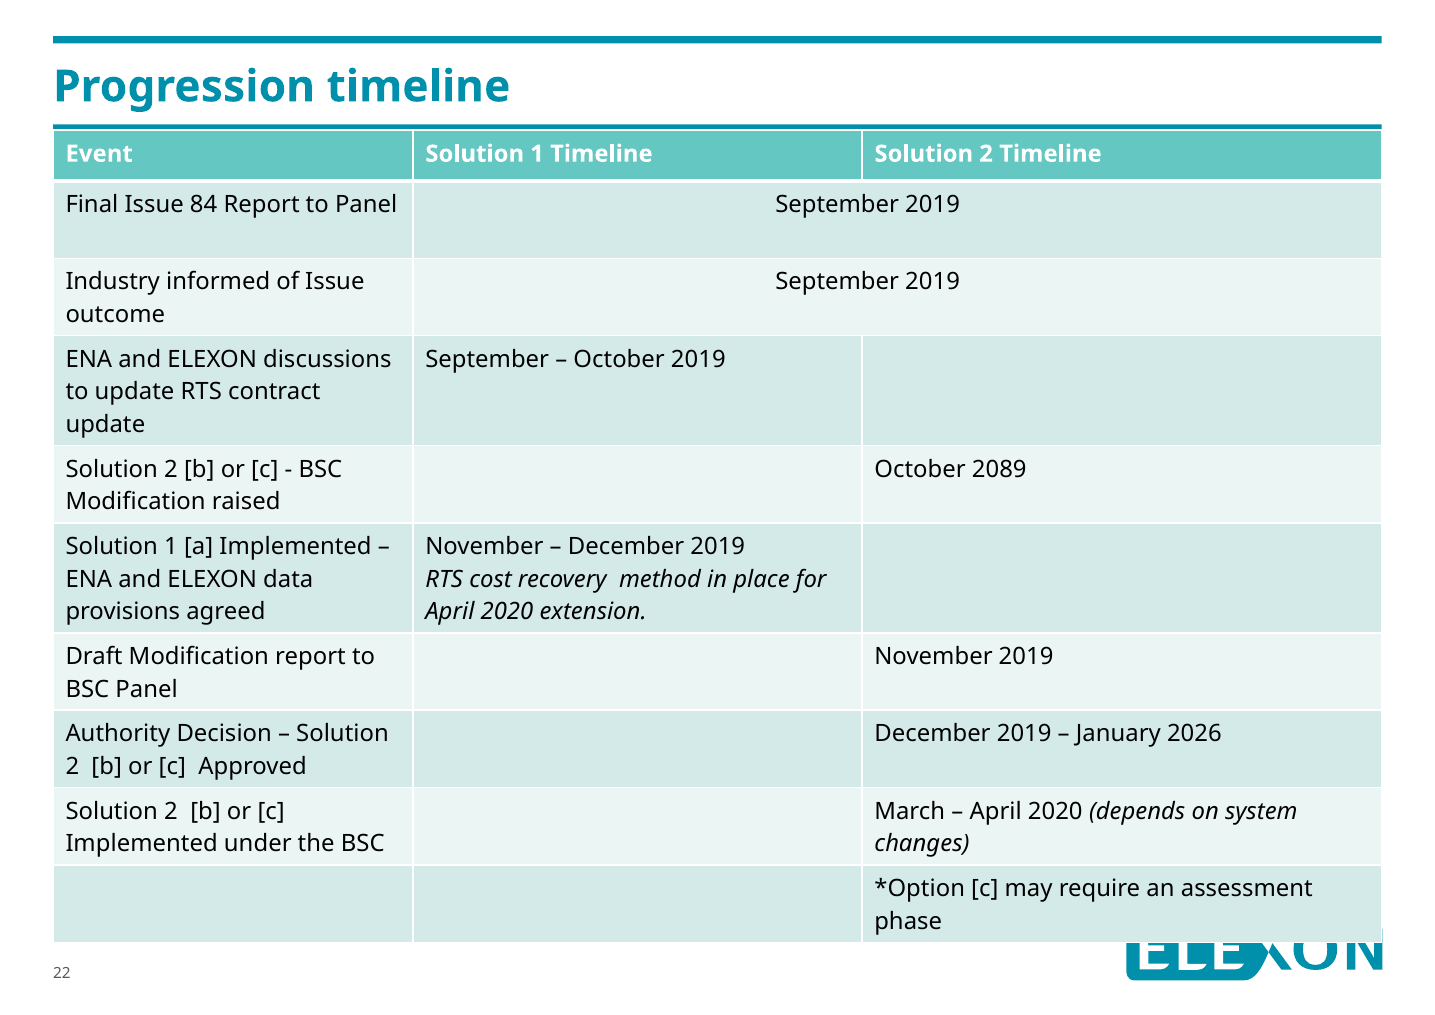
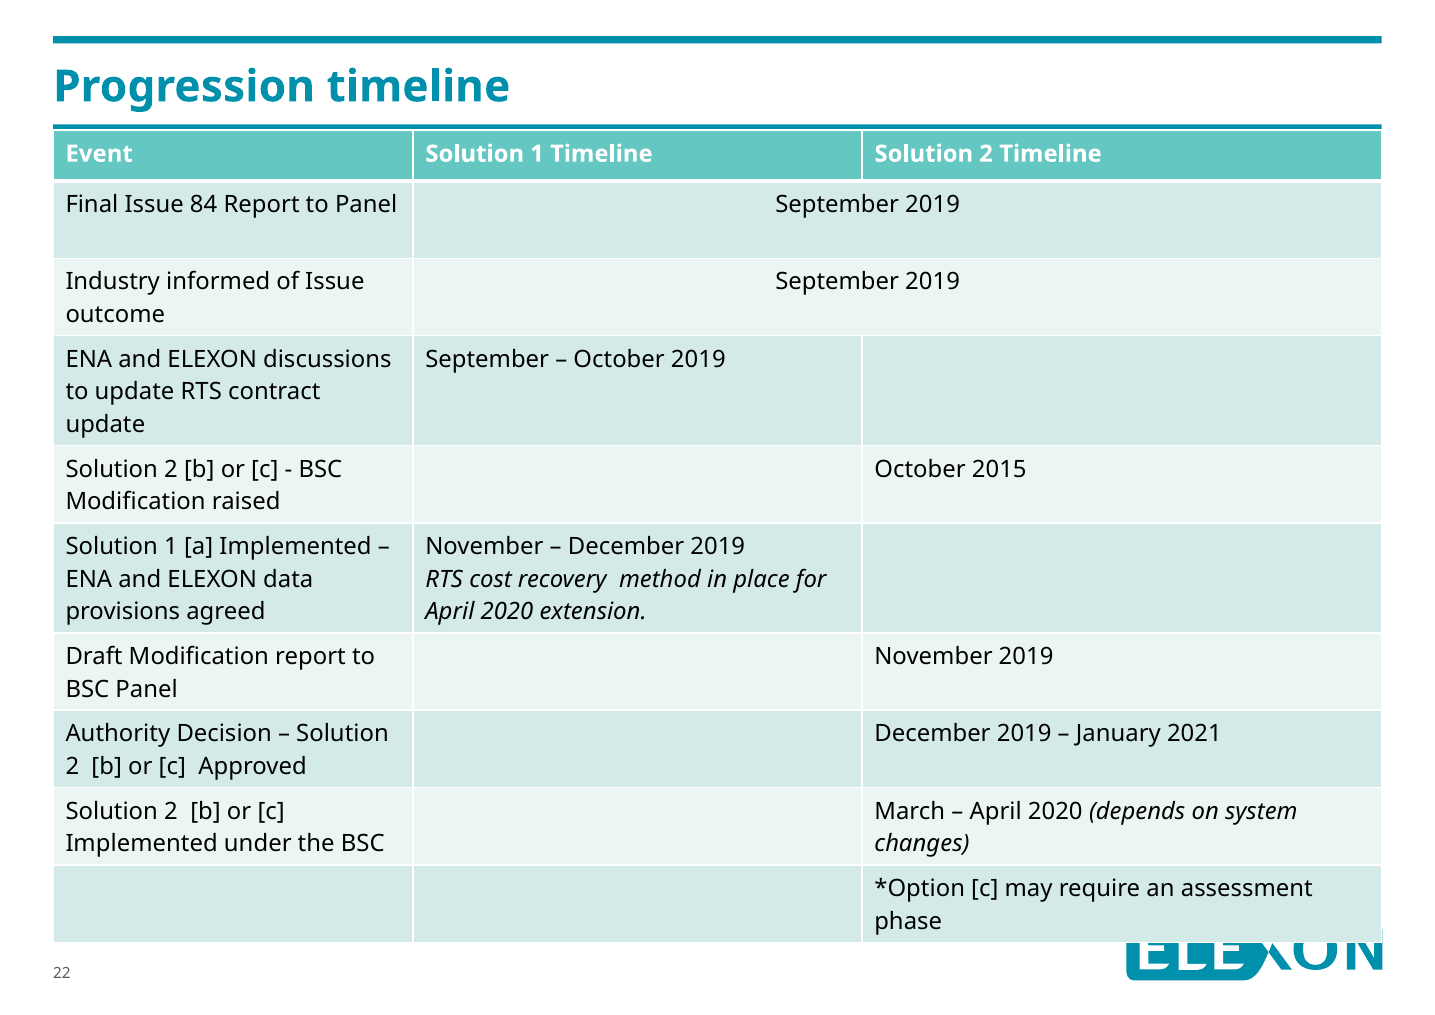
2089: 2089 -> 2015
2026: 2026 -> 2021
